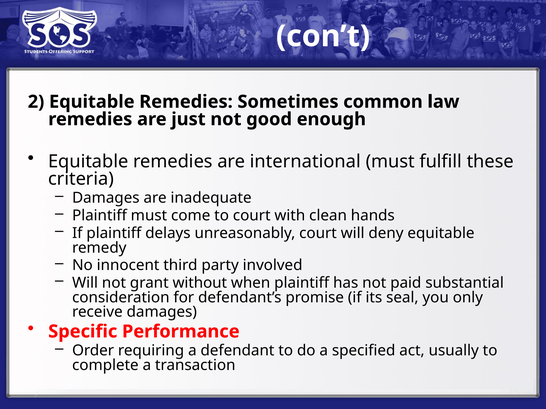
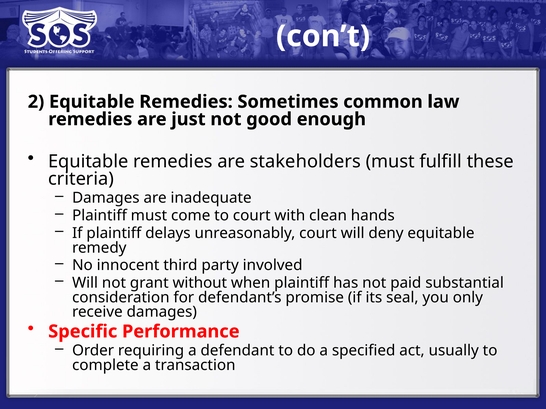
international: international -> stakeholders
